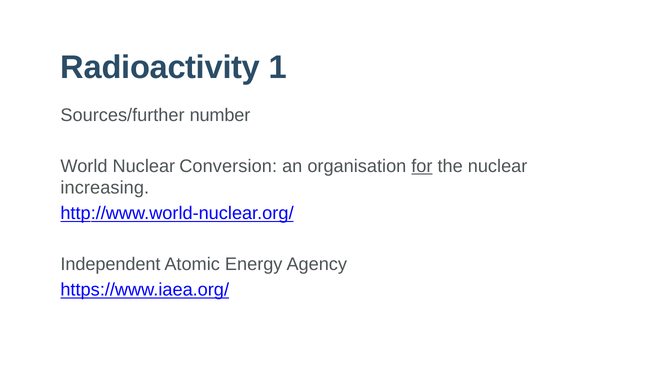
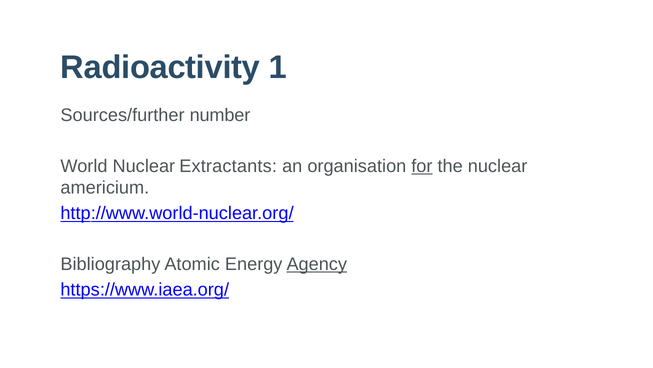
Conversion: Conversion -> Extractants
increasing: increasing -> americium
Independent: Independent -> Bibliography
Agency underline: none -> present
